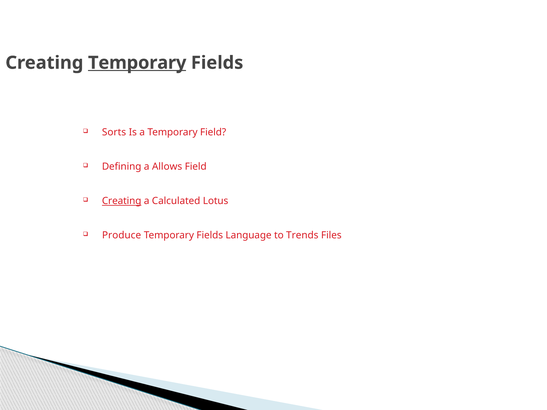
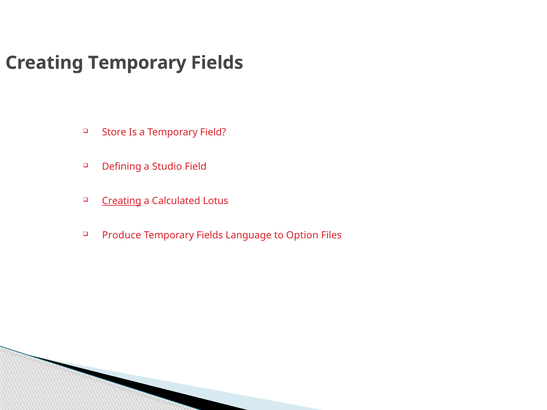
Temporary at (137, 63) underline: present -> none
Sorts: Sorts -> Store
Allows: Allows -> Studio
Trends: Trends -> Option
